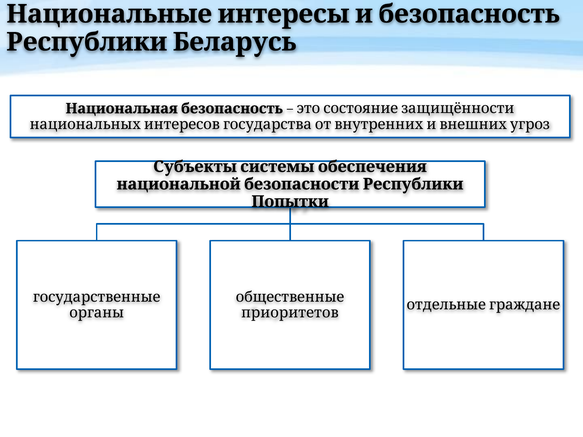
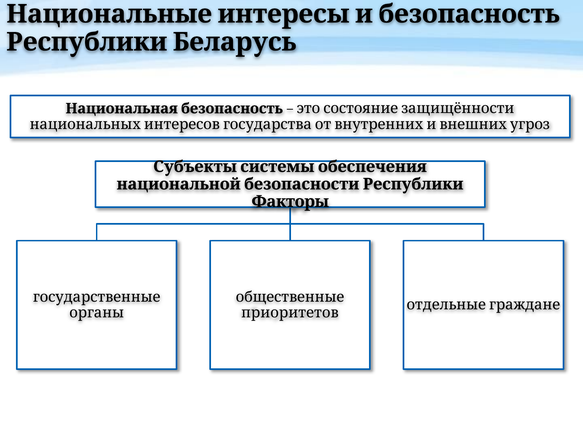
Попытки: Попытки -> Факторы
